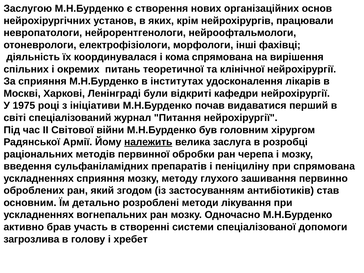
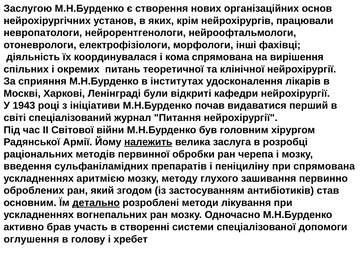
1975: 1975 -> 1943
ускладненнях сприяння: сприяння -> аритмією
детально underline: none -> present
загрозлива: загрозлива -> оглушення
